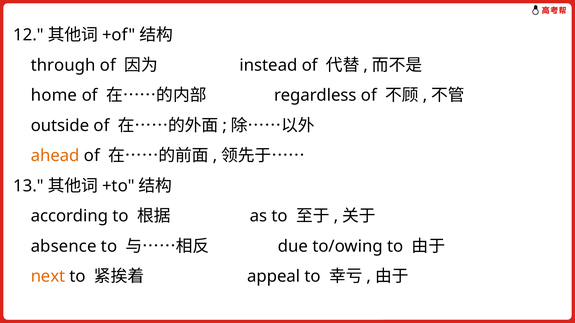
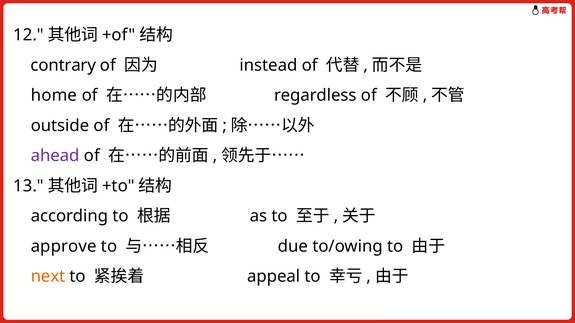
through: through -> contrary
ahead colour: orange -> purple
absence: absence -> approve
